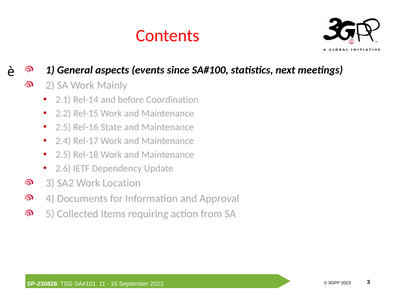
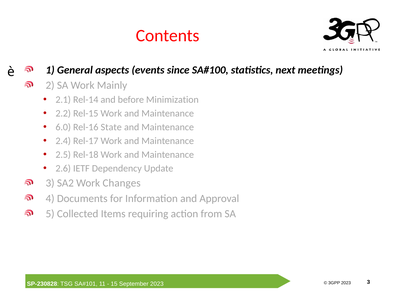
Coordination: Coordination -> Minimization
2.5 at (63, 127): 2.5 -> 6.0
Location: Location -> Changes
